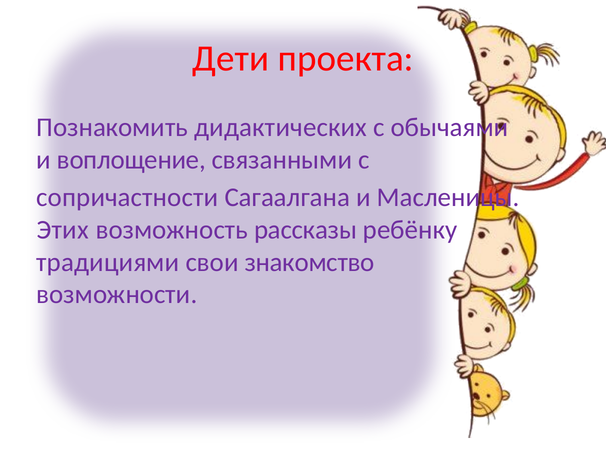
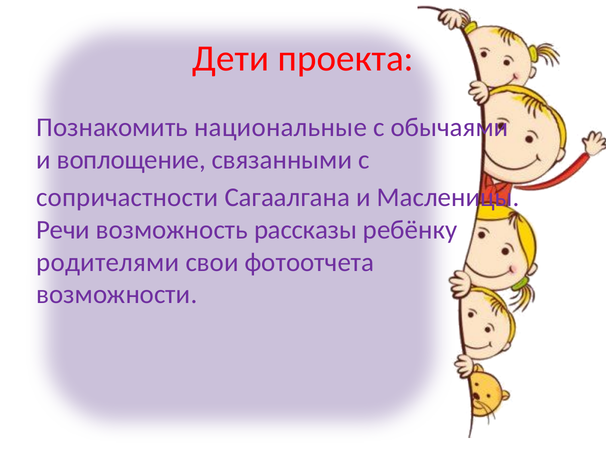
дидактических: дидактических -> национальные
Этих: Этих -> Речи
традициями: традициями -> родителями
знакомство: знакомство -> фотоотчета
